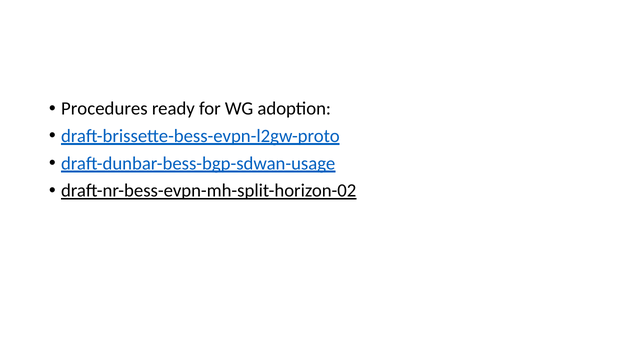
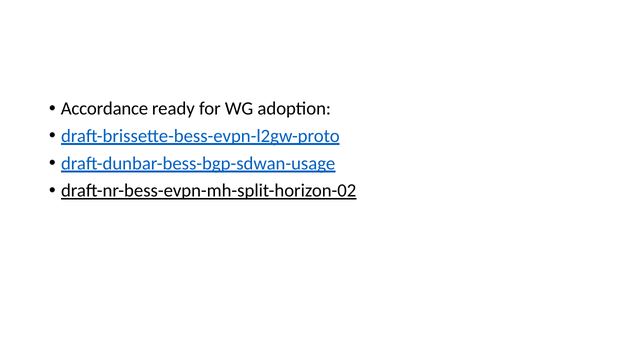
Procedures: Procedures -> Accordance
